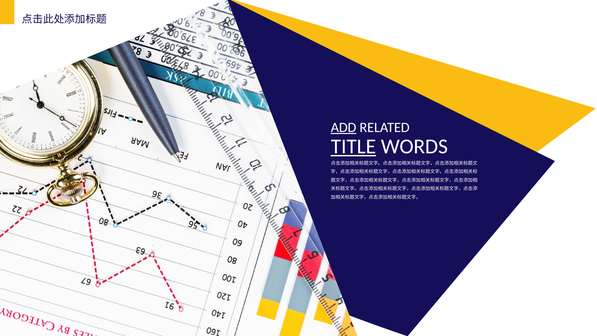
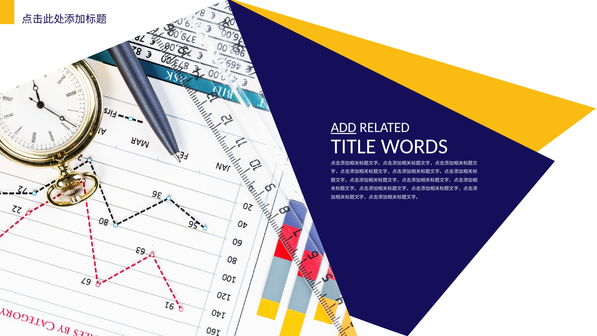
TITLE underline: present -> none
